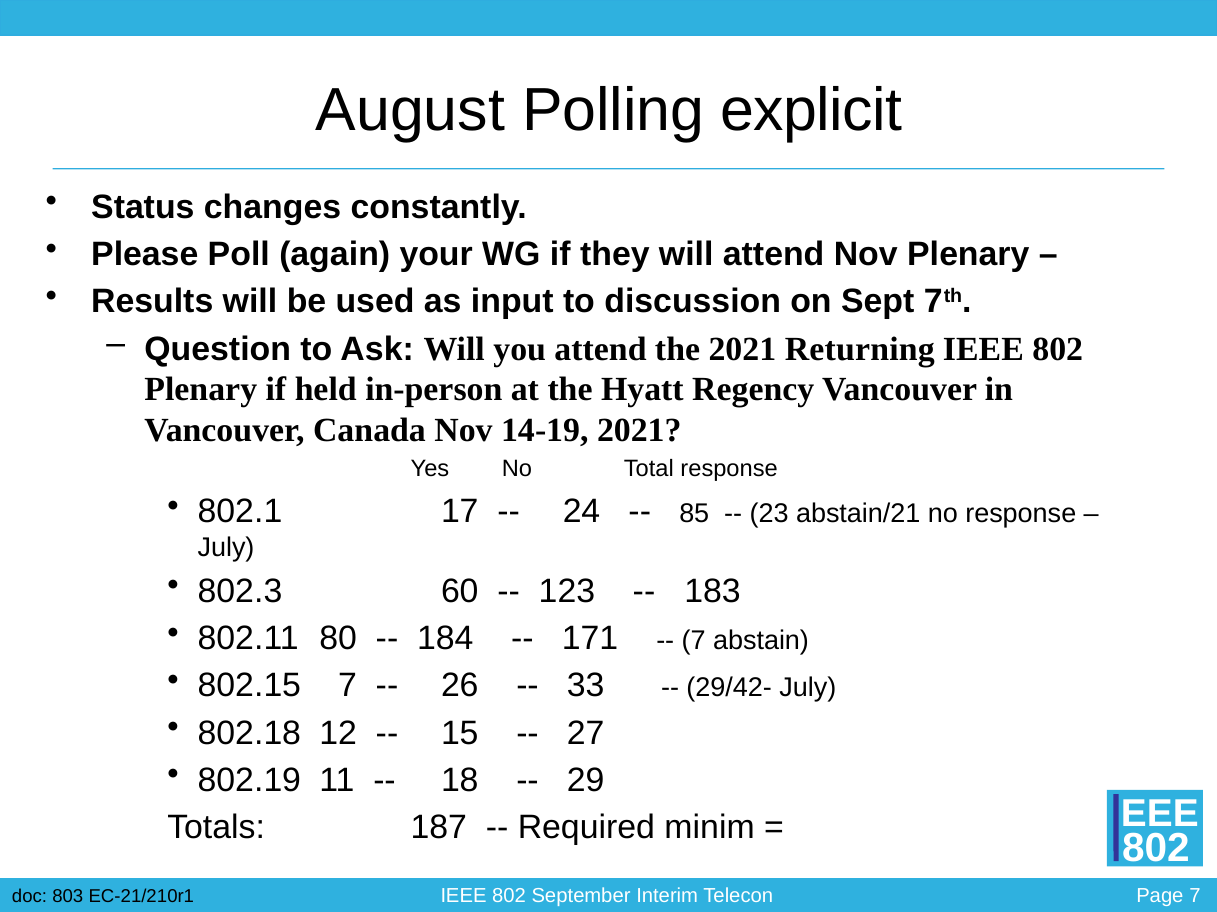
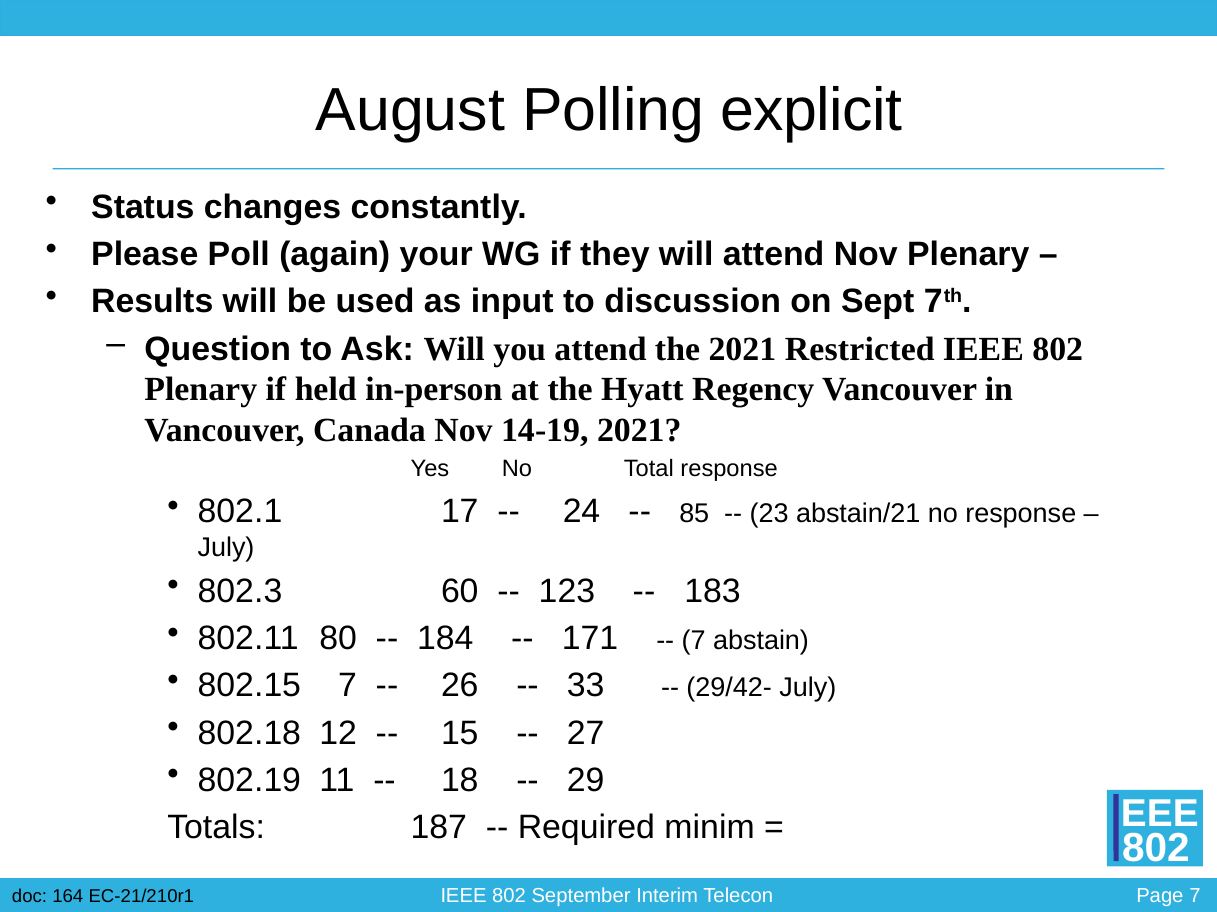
Returning: Returning -> Restricted
803: 803 -> 164
